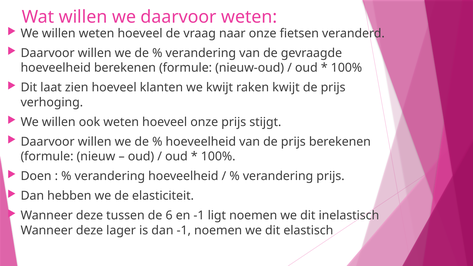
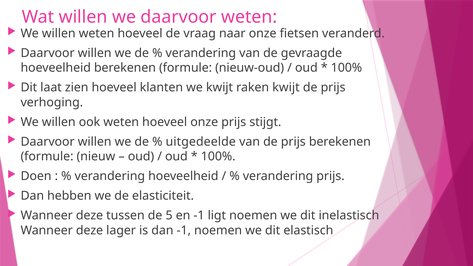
hoeveelheid at (201, 142): hoeveelheid -> uitgedeelde
6: 6 -> 5
